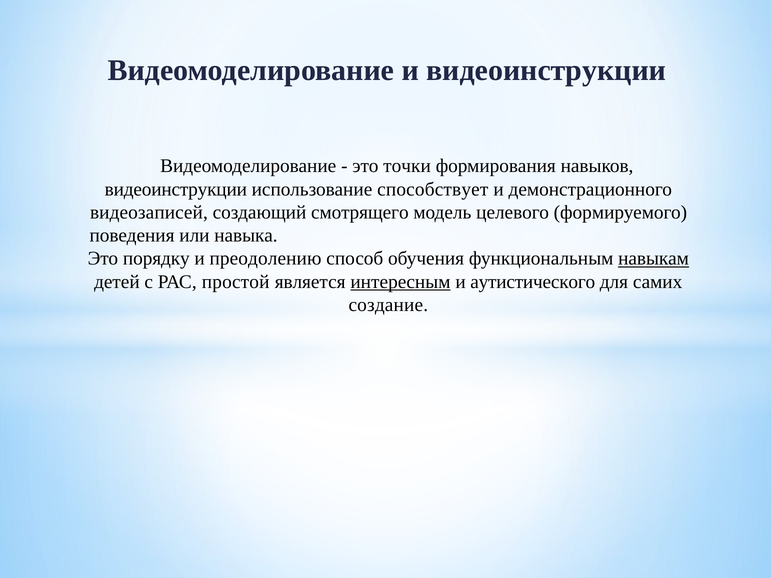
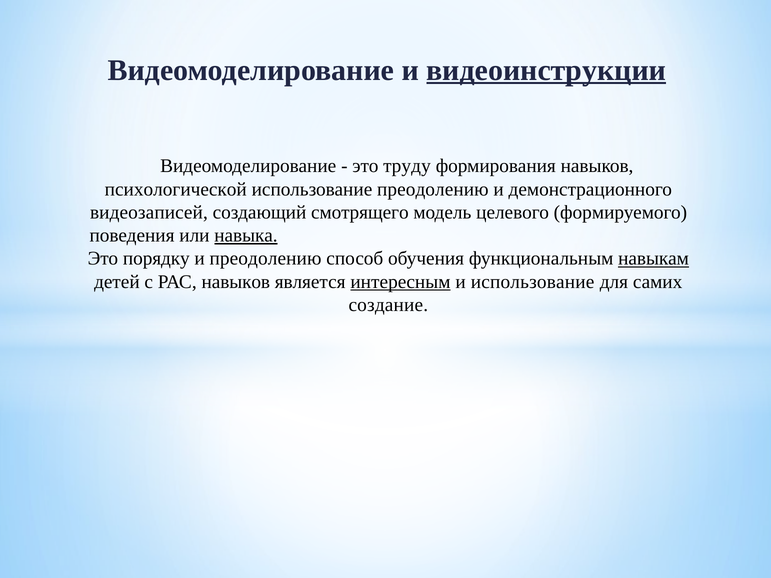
видеоинструкции at (546, 70) underline: none -> present
точки: точки -> труду
видеоинструкции at (176, 189): видеоинструкции -> психологической
использование способствует: способствует -> преодолению
навыка underline: none -> present
РАС простой: простой -> навыков
и аутистического: аутистического -> использование
